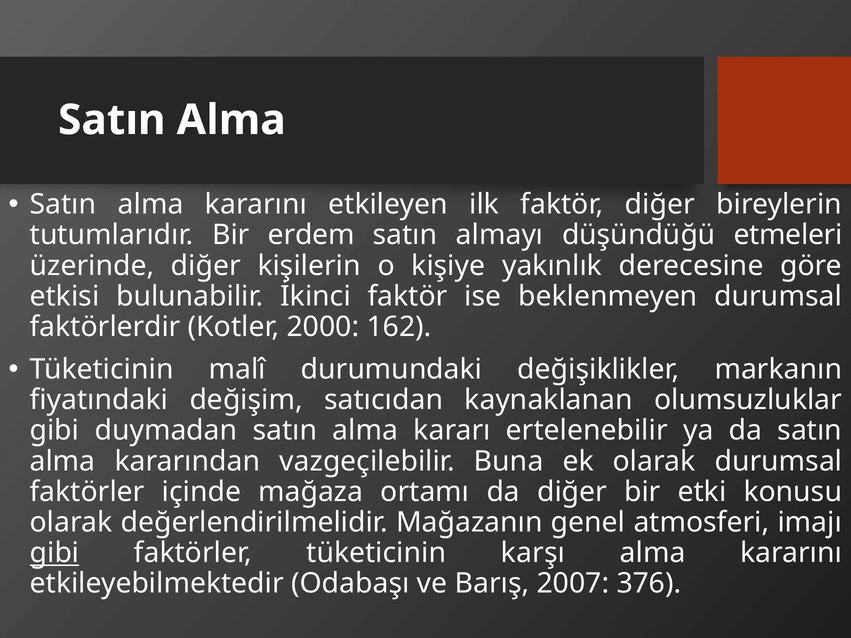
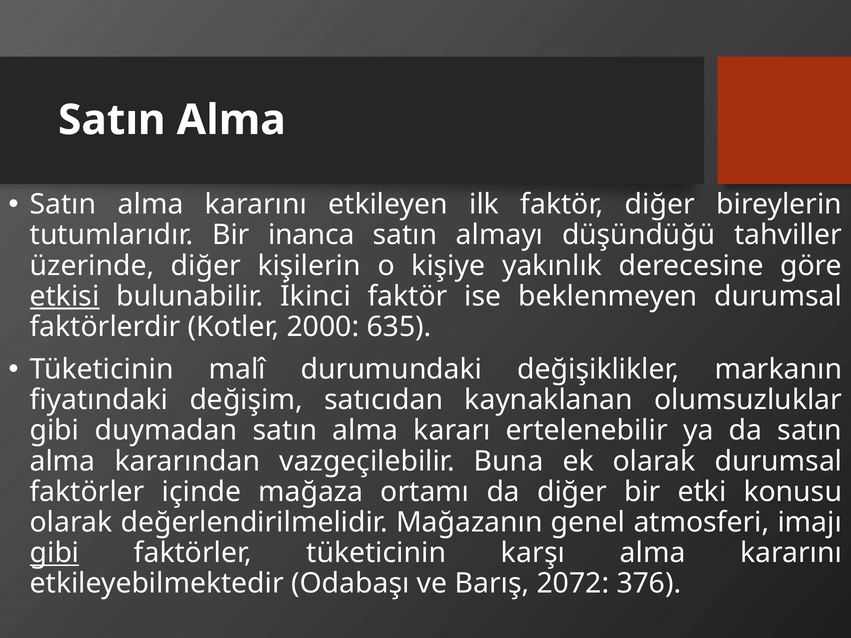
erdem: erdem -> inanca
etmeleri: etmeleri -> tahviller
etkisi underline: none -> present
162: 162 -> 635
2007: 2007 -> 2072
